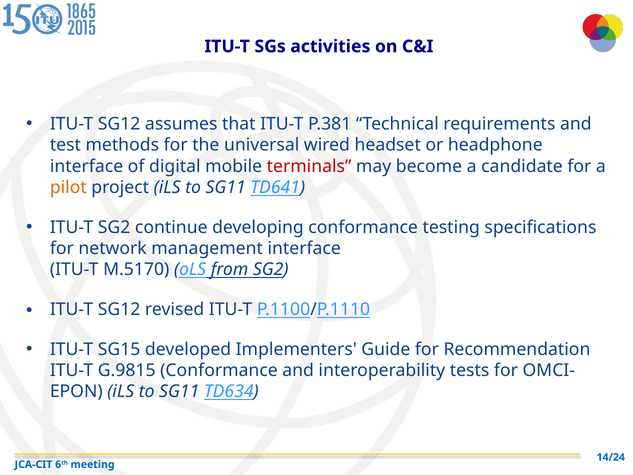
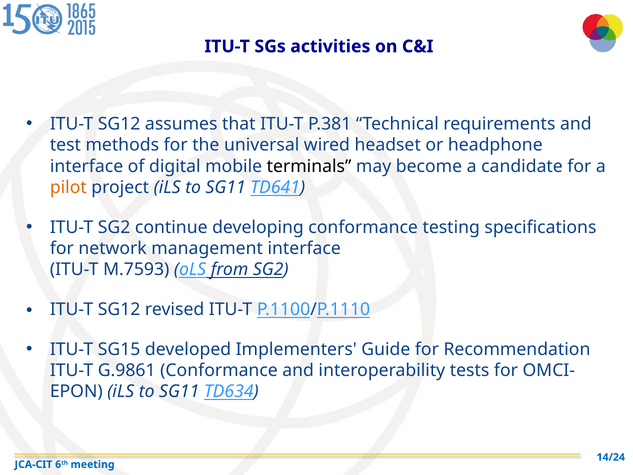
terminals colour: red -> black
M.5170: M.5170 -> M.7593
G.9815: G.9815 -> G.9861
